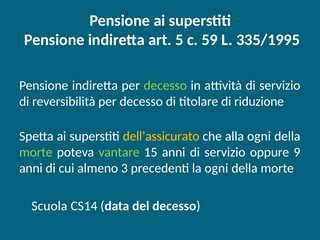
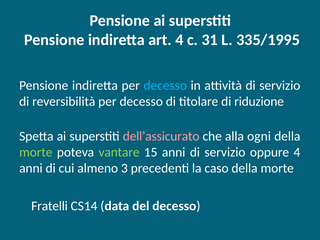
art 5: 5 -> 4
59: 59 -> 31
decesso at (165, 85) colour: light green -> light blue
dell’assicurato colour: yellow -> pink
oppure 9: 9 -> 4
la ogni: ogni -> caso
Scuola: Scuola -> Fratelli
